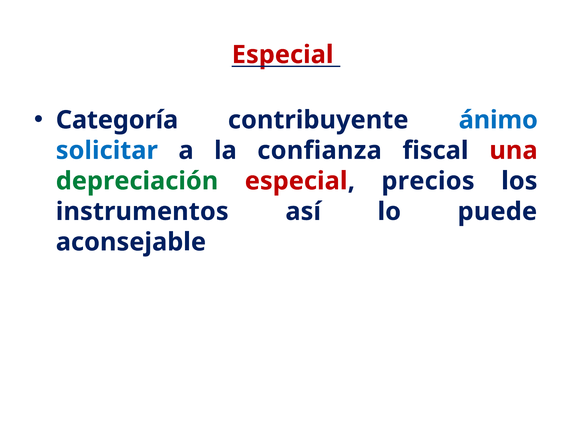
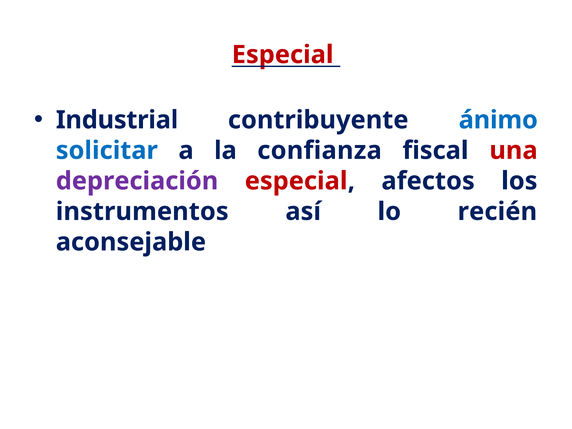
Categoría: Categoría -> Industrial
depreciación colour: green -> purple
precios: precios -> afectos
puede: puede -> recién
